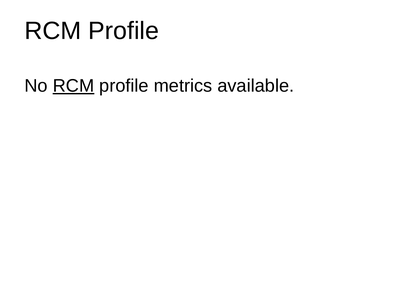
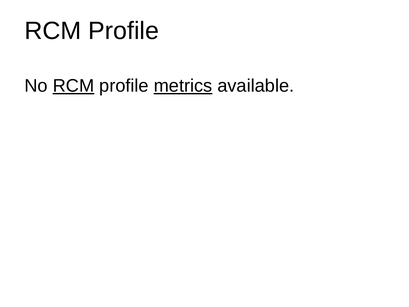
metrics underline: none -> present
